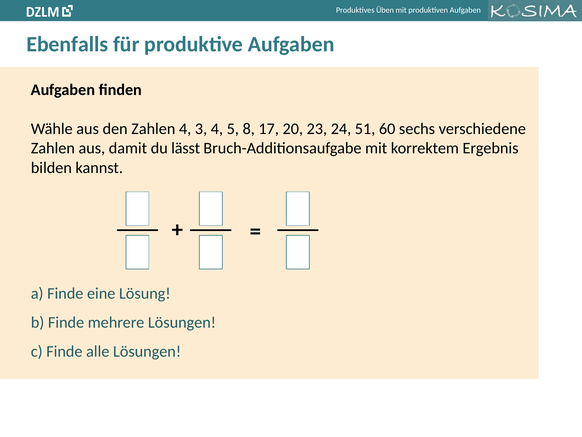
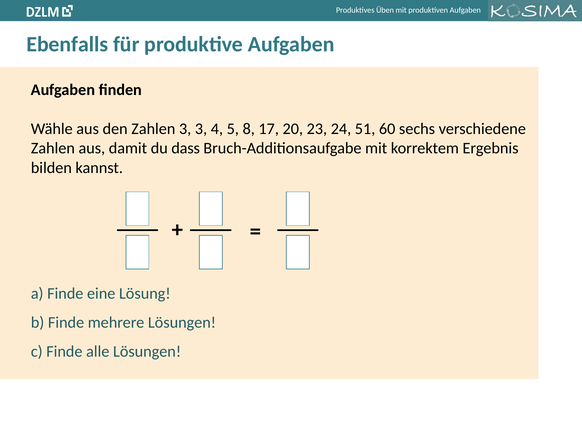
Zahlen 4: 4 -> 3
lässt: lässt -> dass
